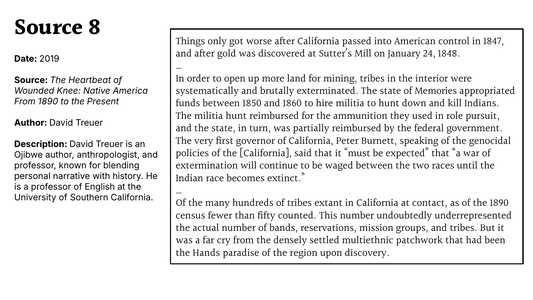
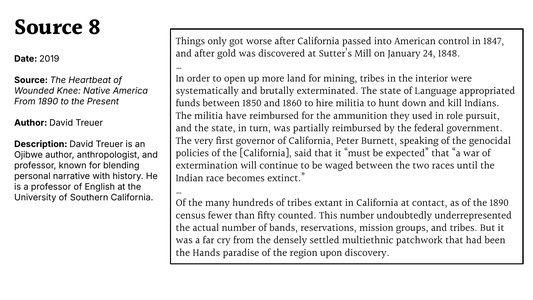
Memories: Memories -> Language
militia hunt: hunt -> have
